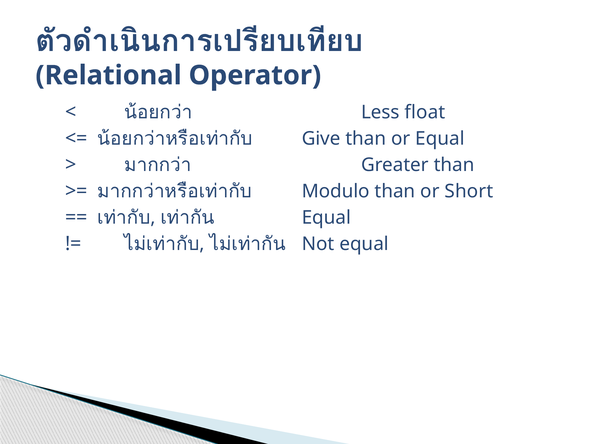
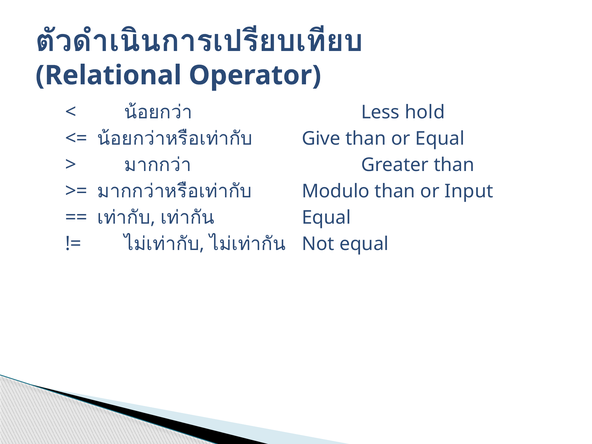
float: float -> hold
Short: Short -> Input
